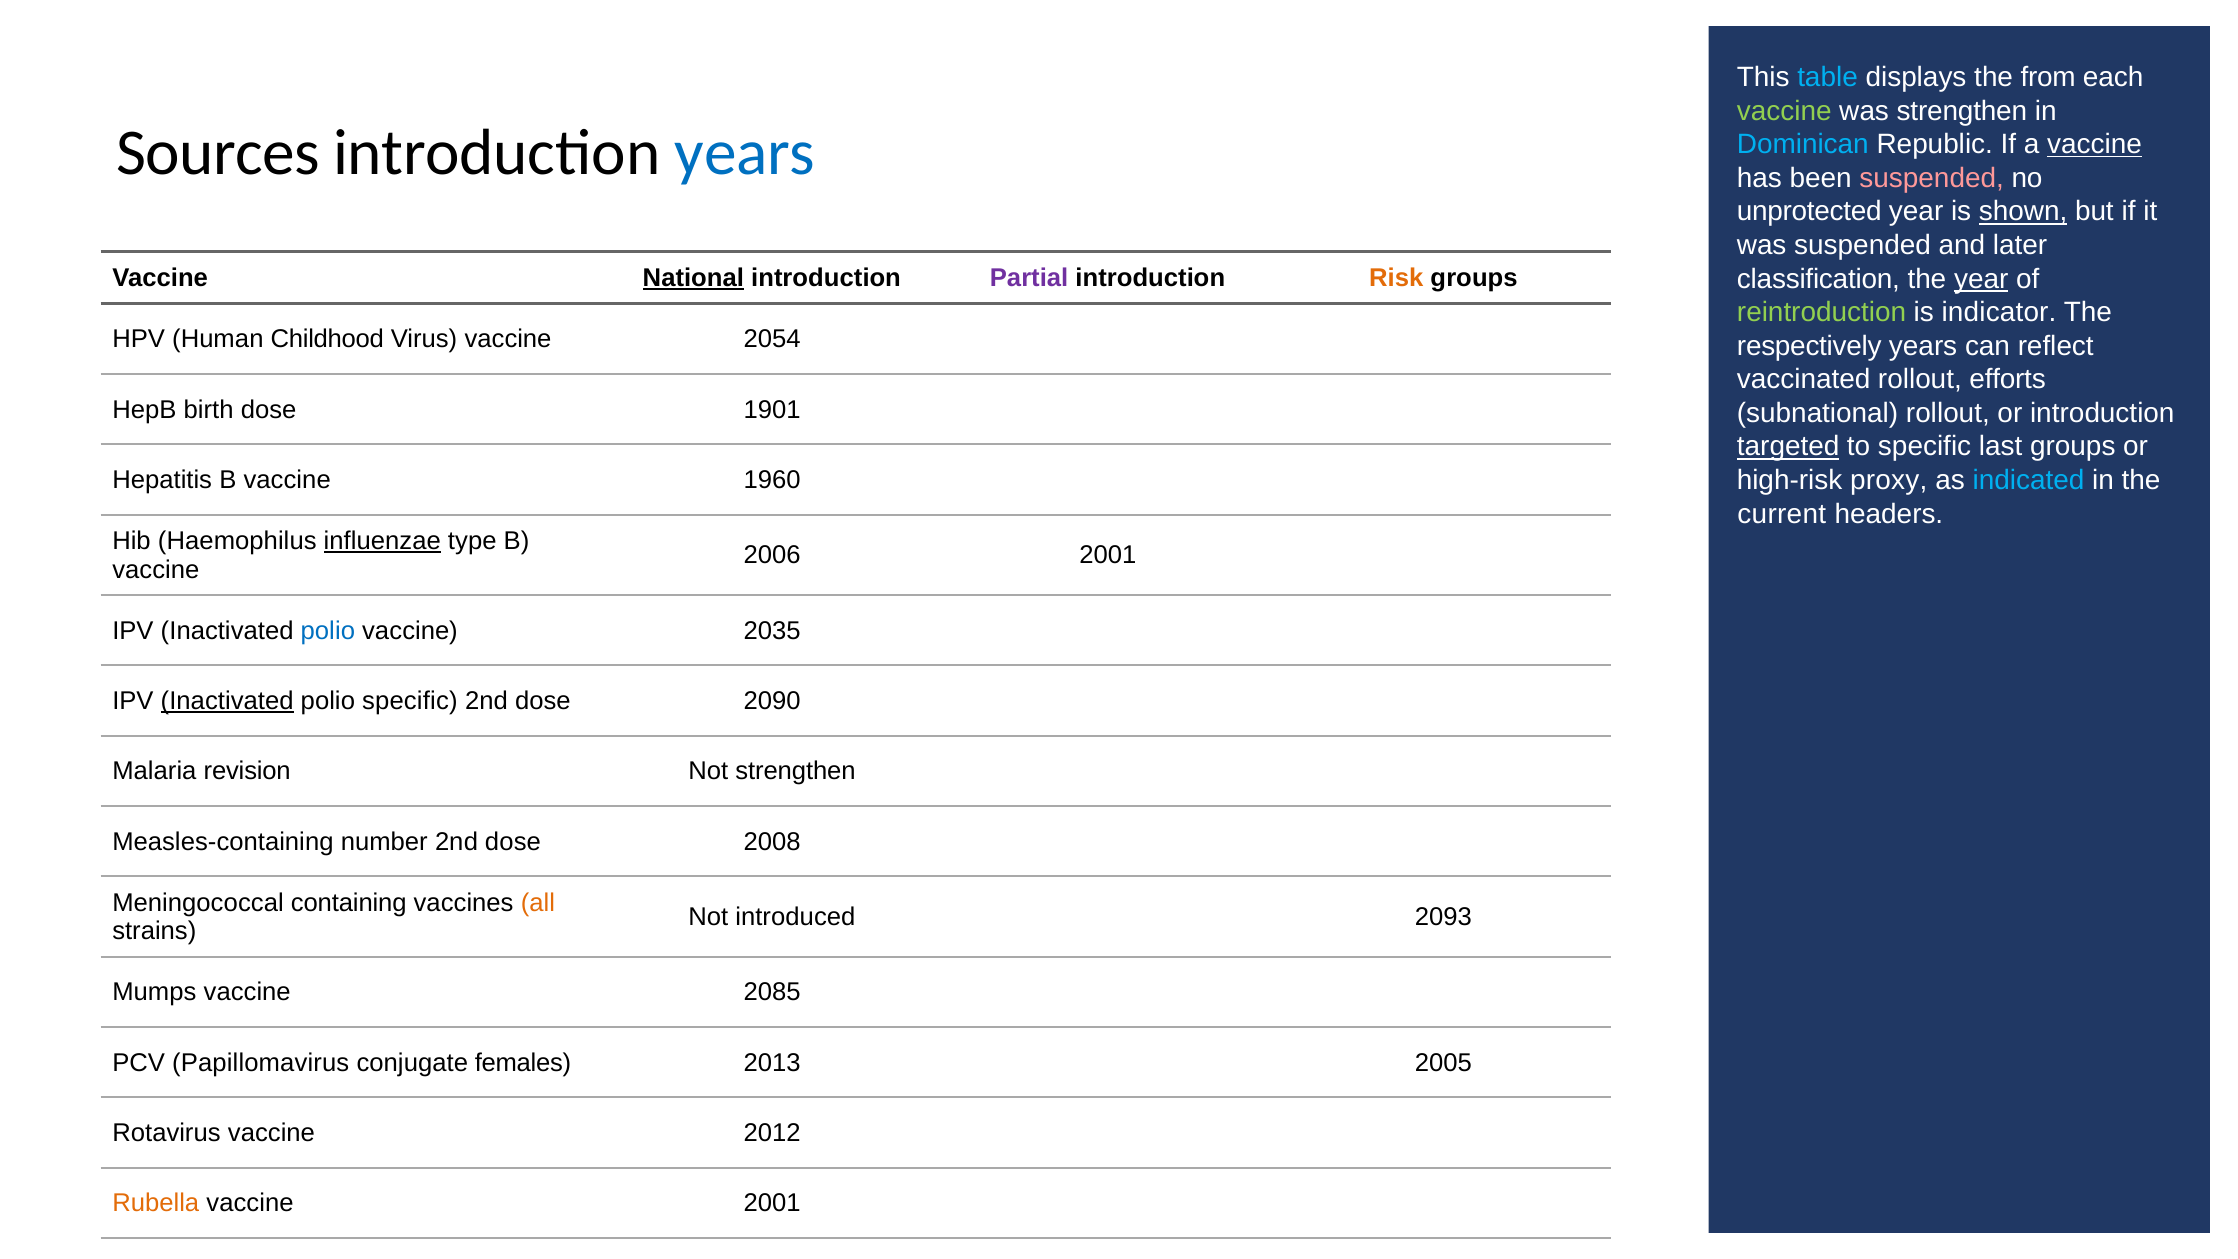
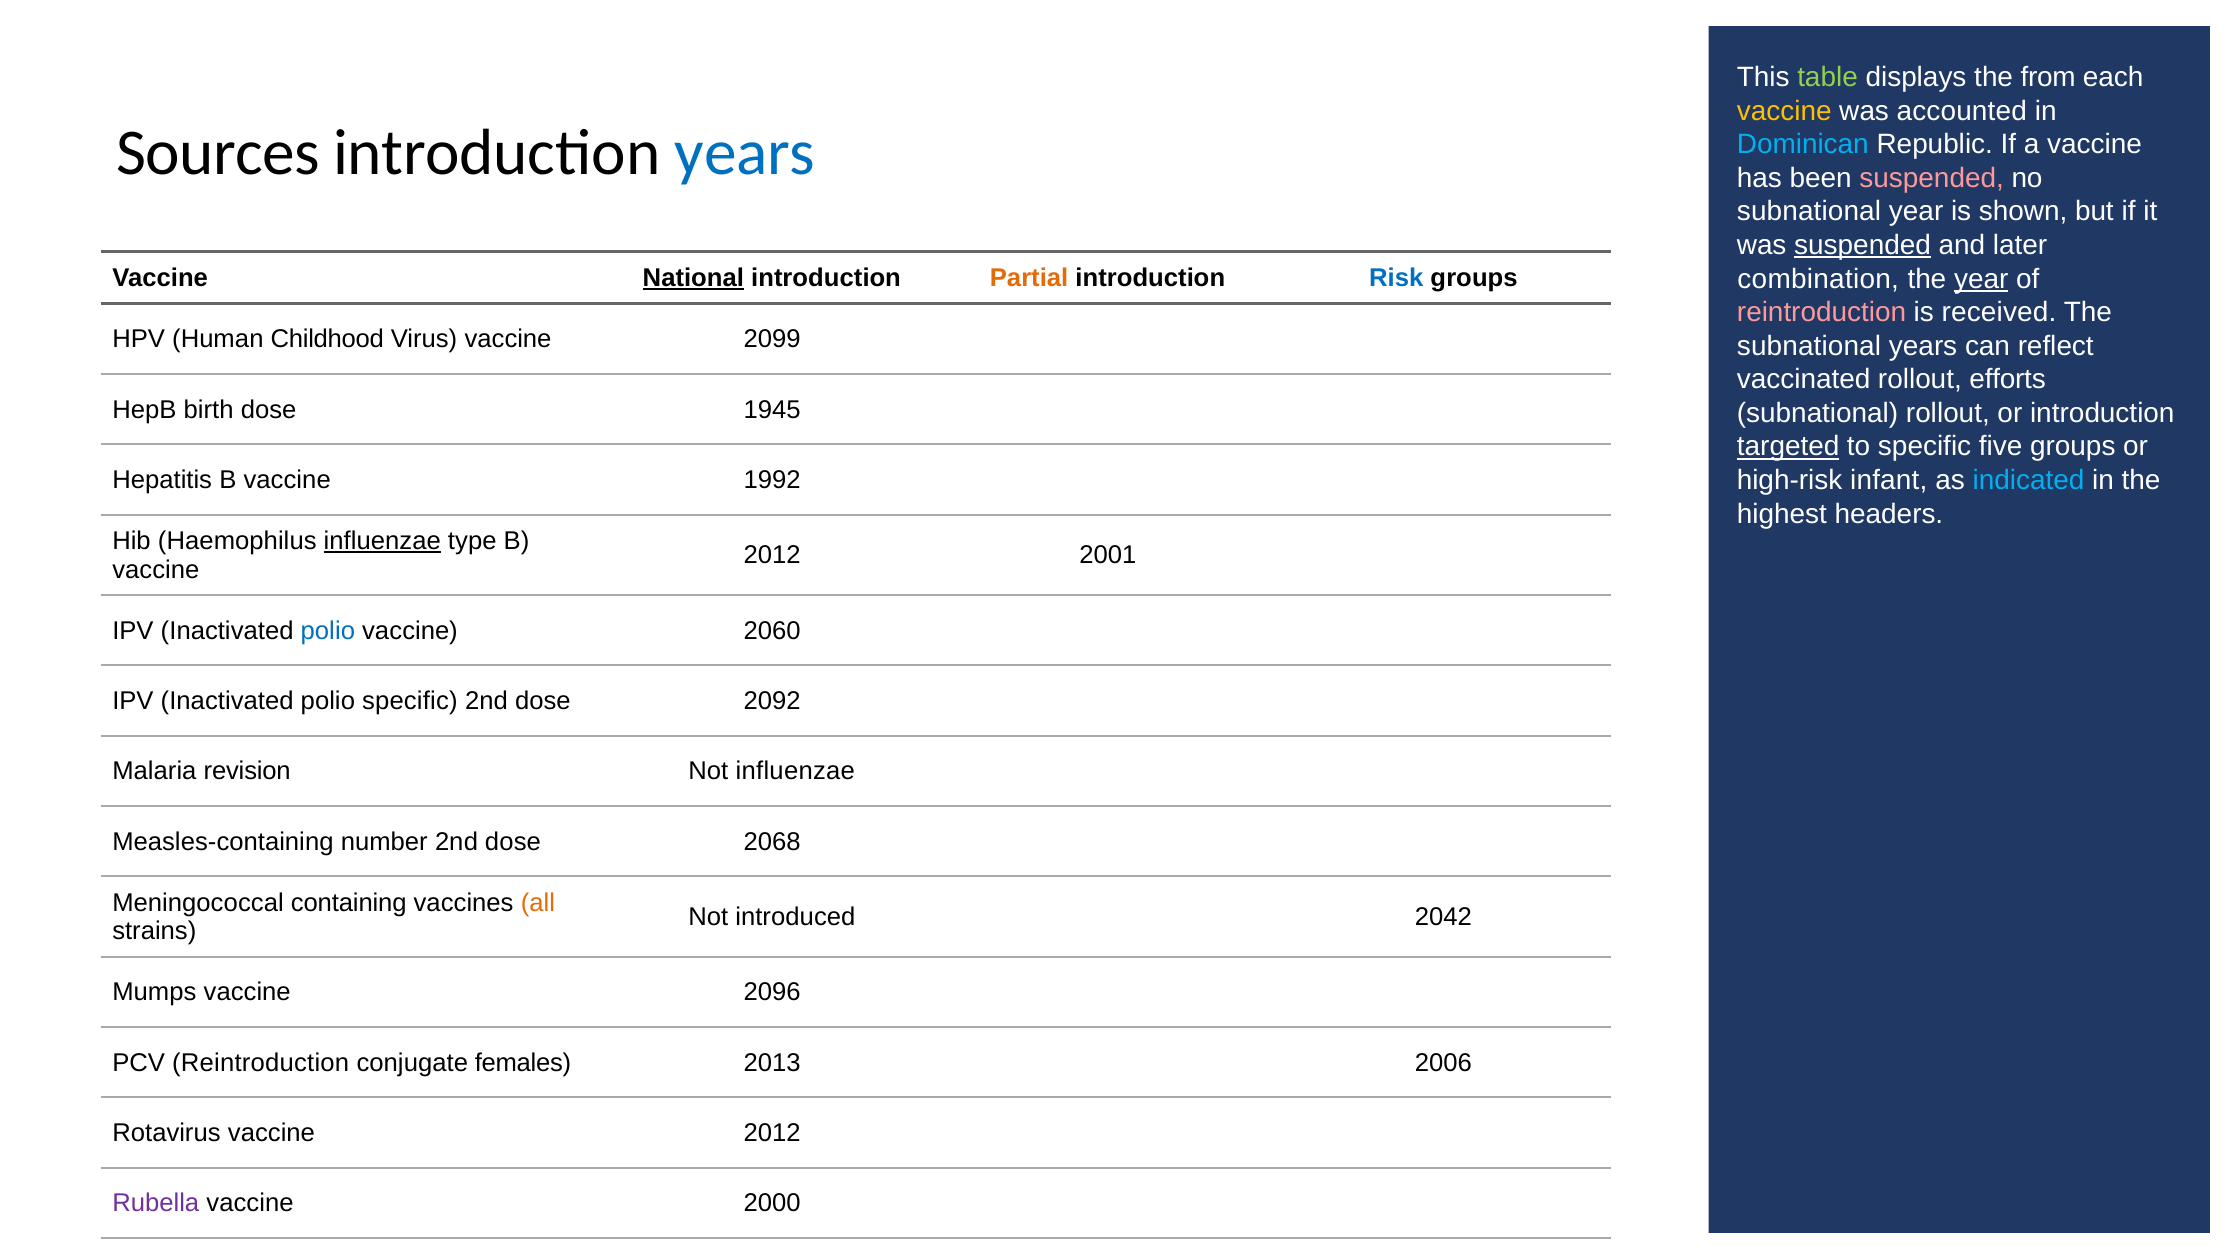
table colour: light blue -> light green
vaccine at (1784, 111) colour: light green -> yellow
was strengthen: strengthen -> accounted
vaccine at (2095, 144) underline: present -> none
unprotected at (1809, 212): unprotected -> subnational
shown underline: present -> none
suspended at (1863, 245) underline: none -> present
classification: classification -> combination
Partial colour: purple -> orange
Risk colour: orange -> blue
reintroduction at (1822, 312) colour: light green -> pink
indicator: indicator -> received
2054: 2054 -> 2099
respectively at (1809, 346): respectively -> subnational
1901: 1901 -> 1945
last: last -> five
proxy: proxy -> infant
1960: 1960 -> 1992
current: current -> highest
2006 at (772, 555): 2006 -> 2012
2035: 2035 -> 2060
Inactivated at (227, 701) underline: present -> none
2090: 2090 -> 2092
Not strengthen: strengthen -> influenzae
2008: 2008 -> 2068
2093: 2093 -> 2042
2085: 2085 -> 2096
PCV Papillomavirus: Papillomavirus -> Reintroduction
2005: 2005 -> 2006
Rubella colour: orange -> purple
vaccine 2001: 2001 -> 2000
